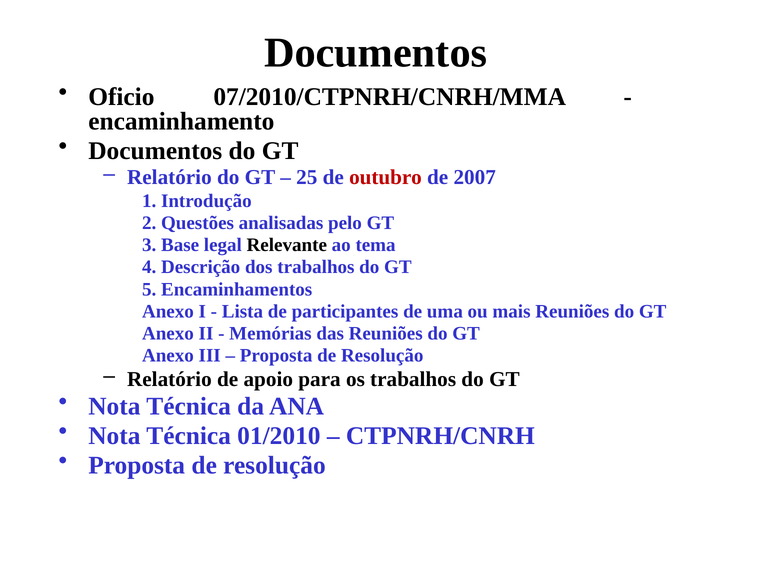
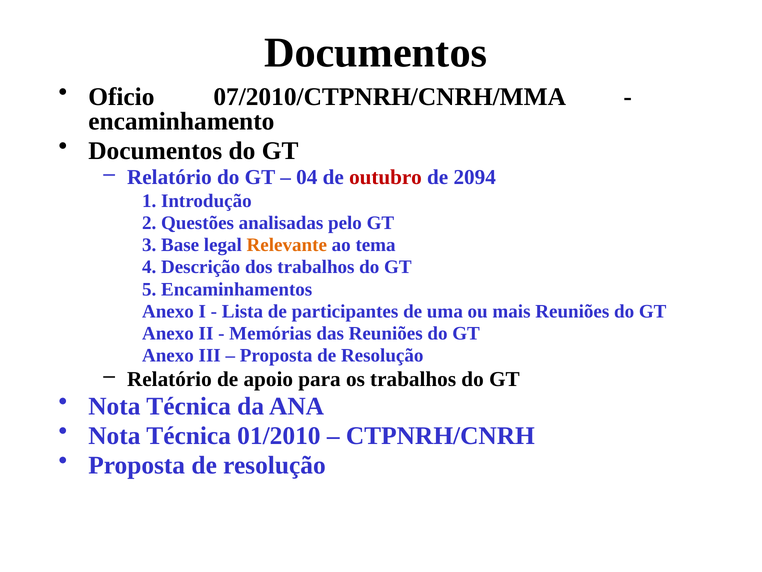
25: 25 -> 04
2007: 2007 -> 2094
Relevante colour: black -> orange
